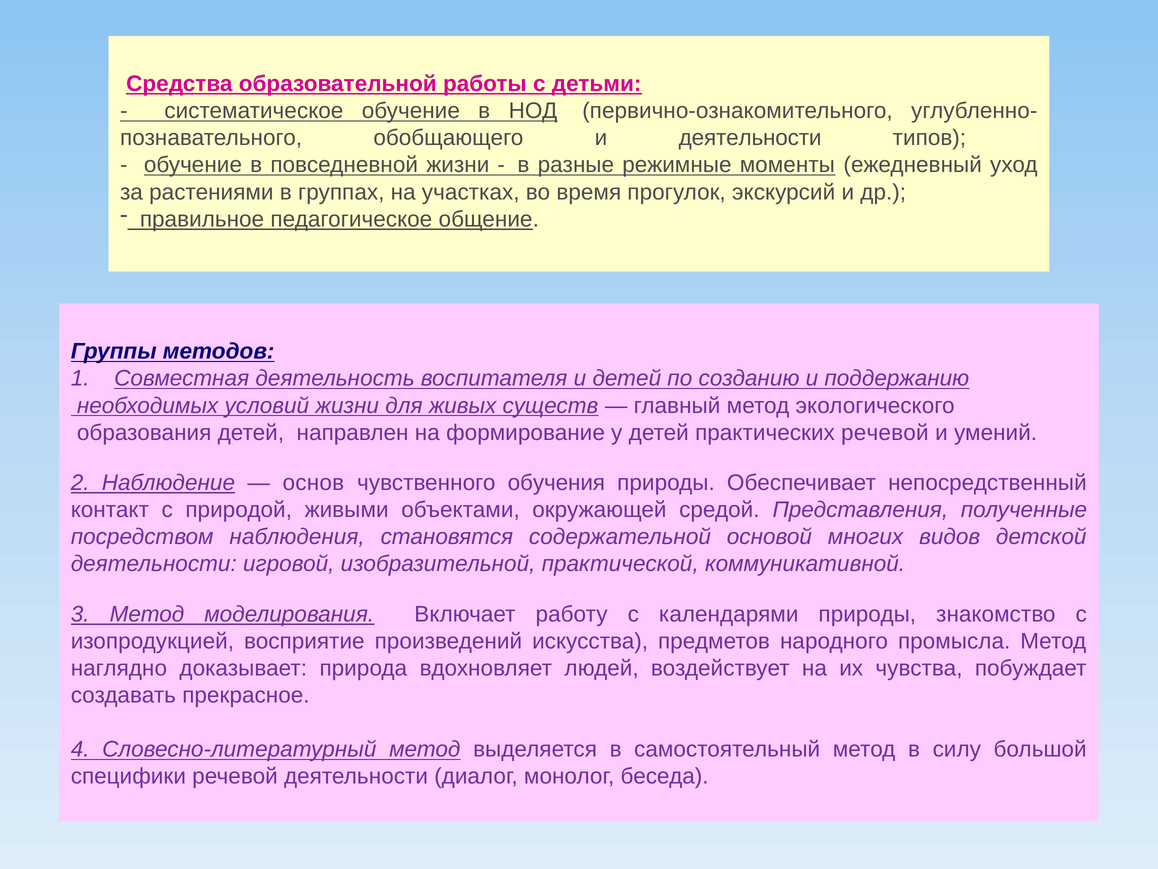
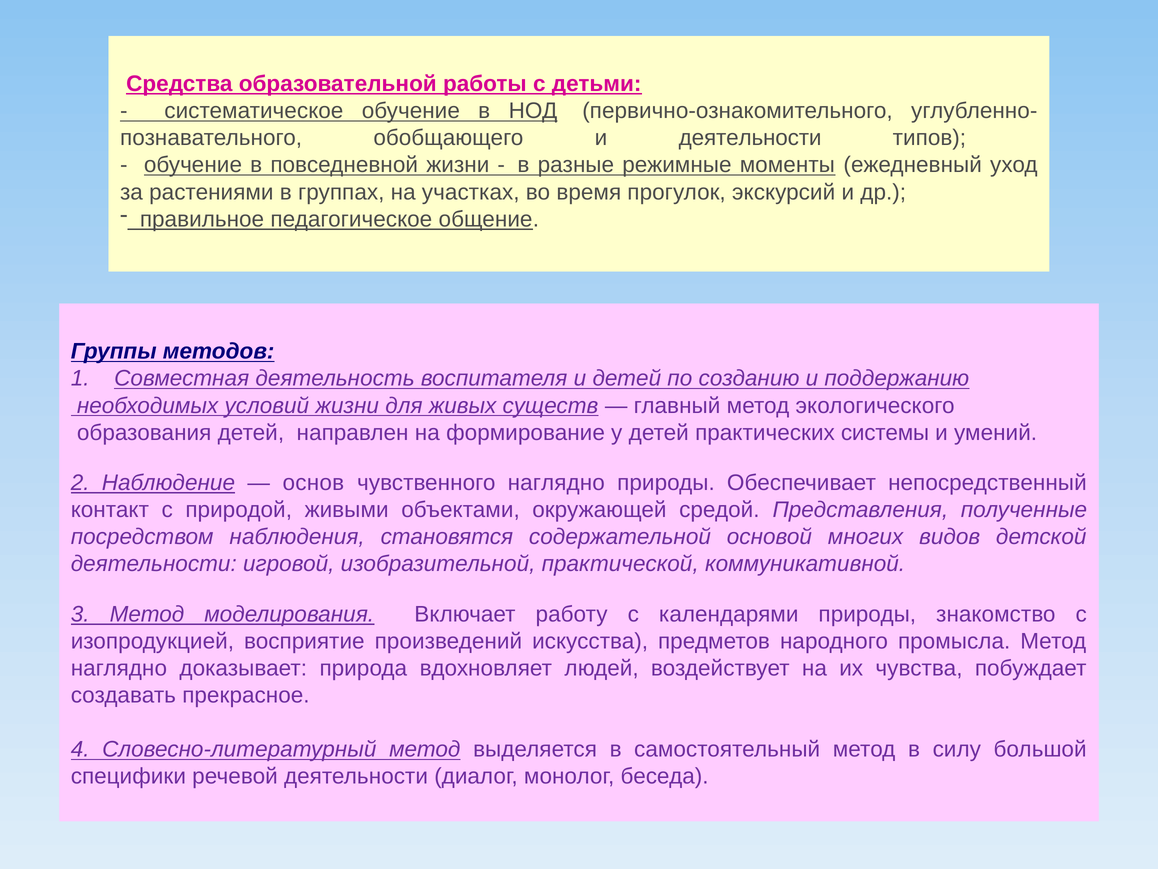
практических речевой: речевой -> системы
чувственного обучения: обучения -> наглядно
